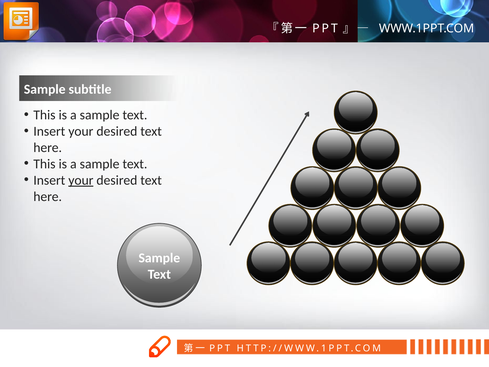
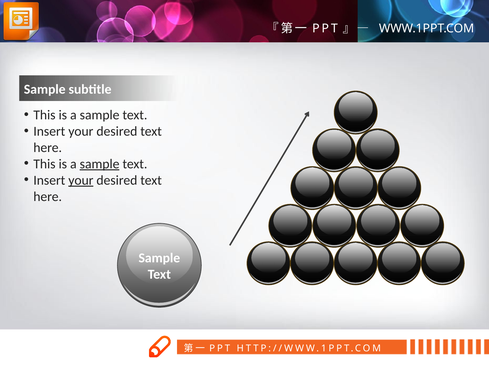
sample at (100, 164) underline: none -> present
